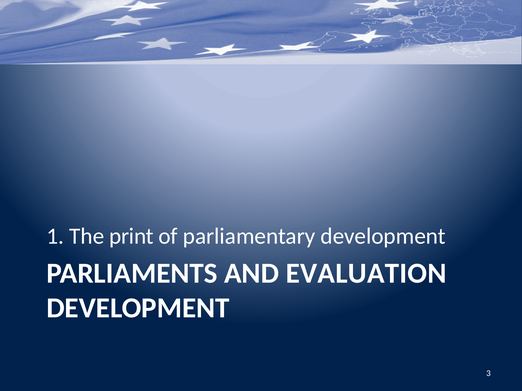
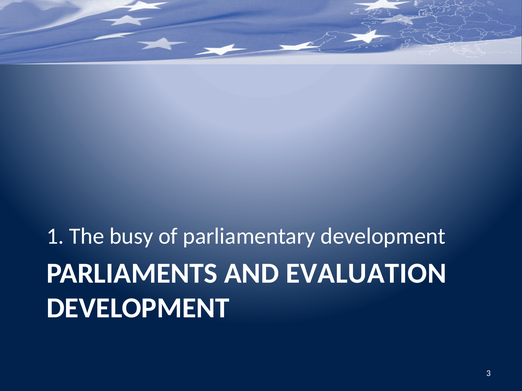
print: print -> busy
